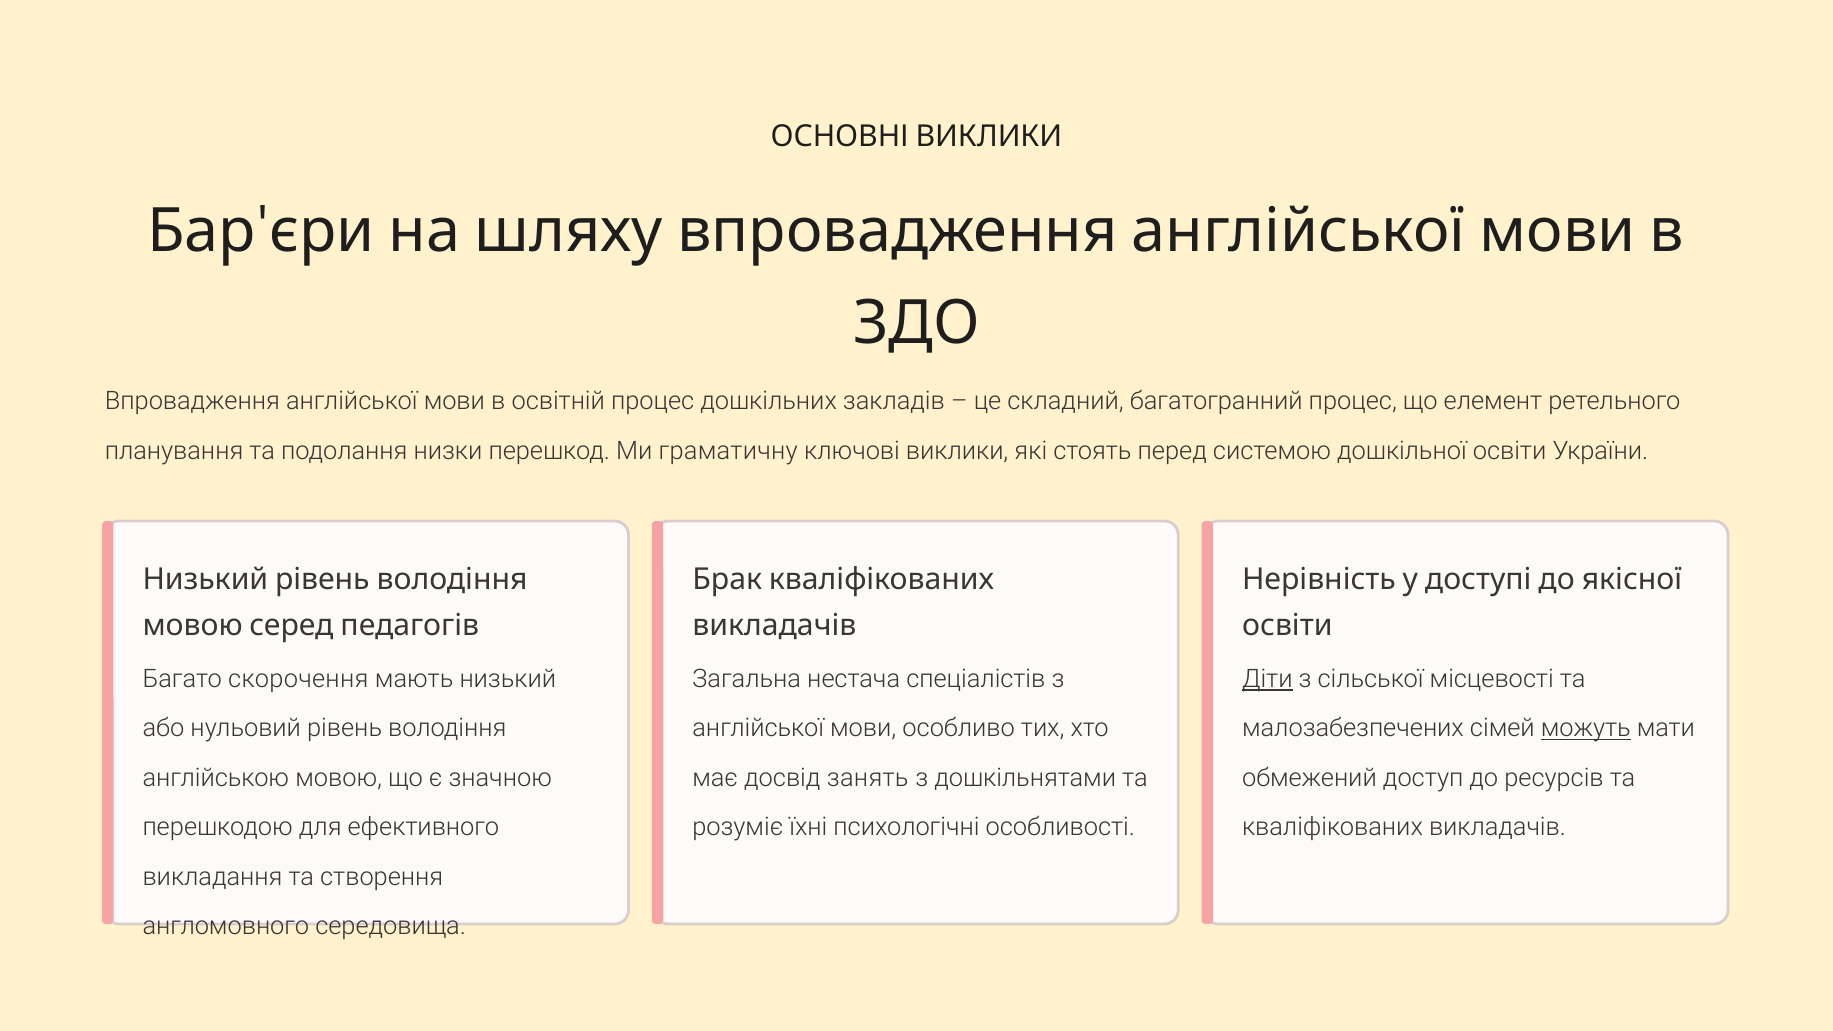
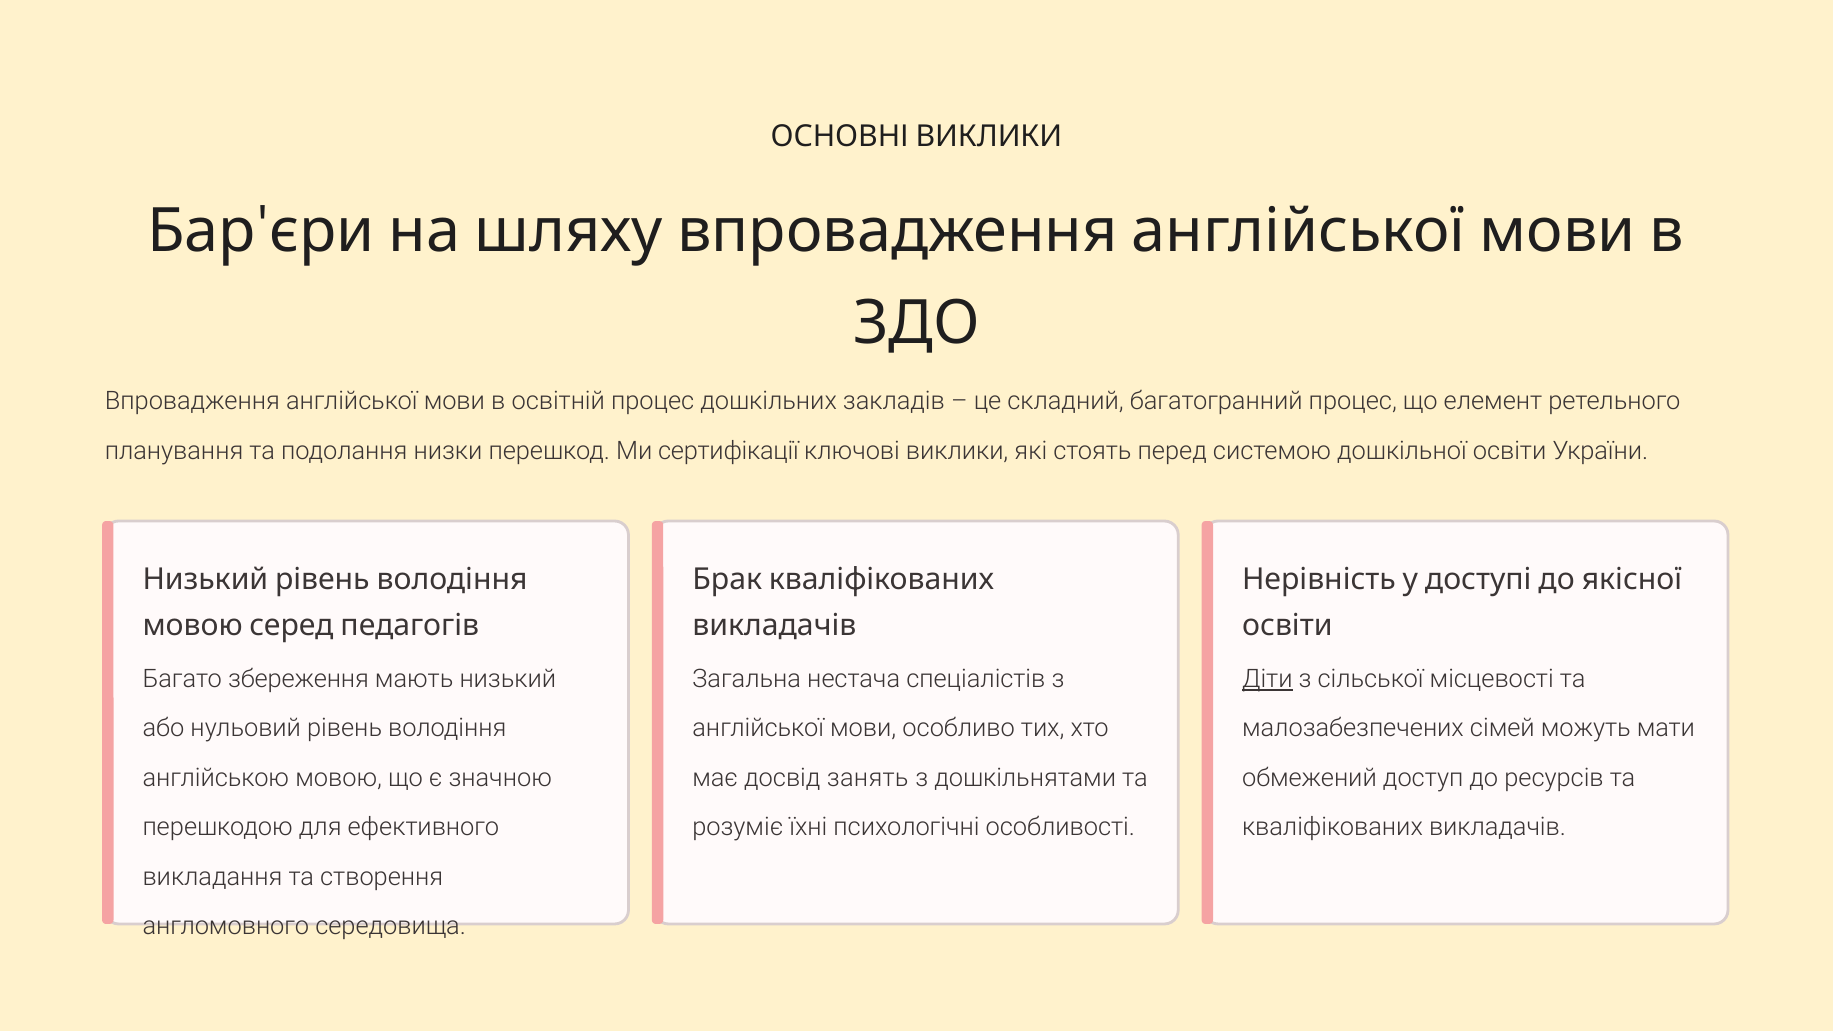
граматичну: граматичну -> сертифікації
скорочення: скорочення -> збереження
можуть underline: present -> none
